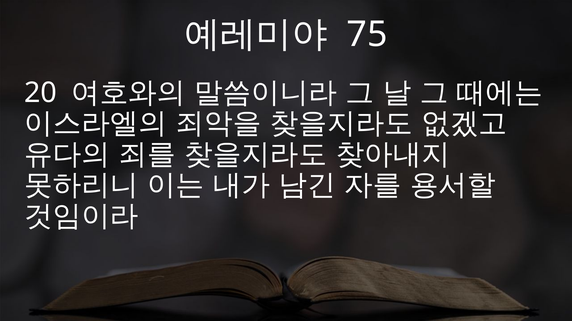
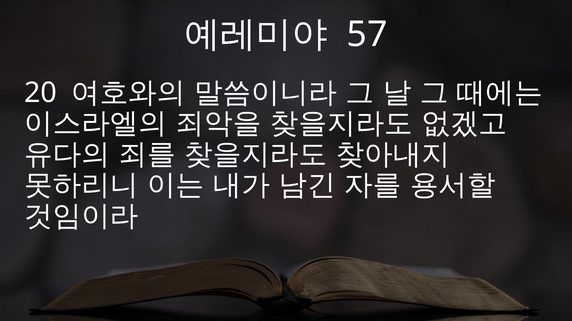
75: 75 -> 57
